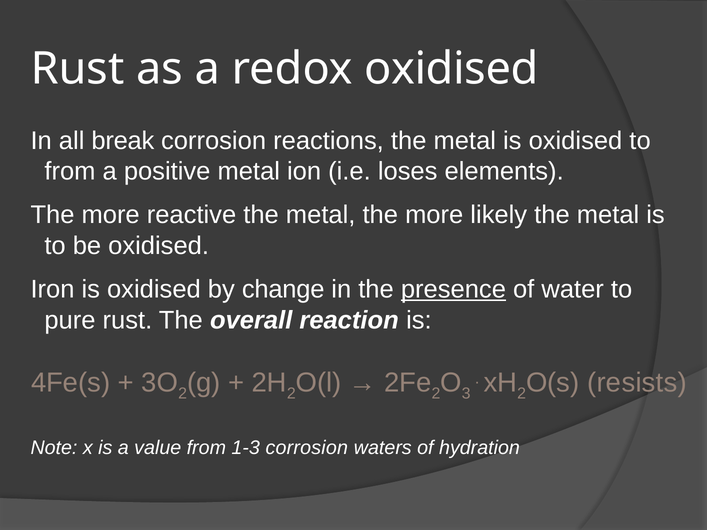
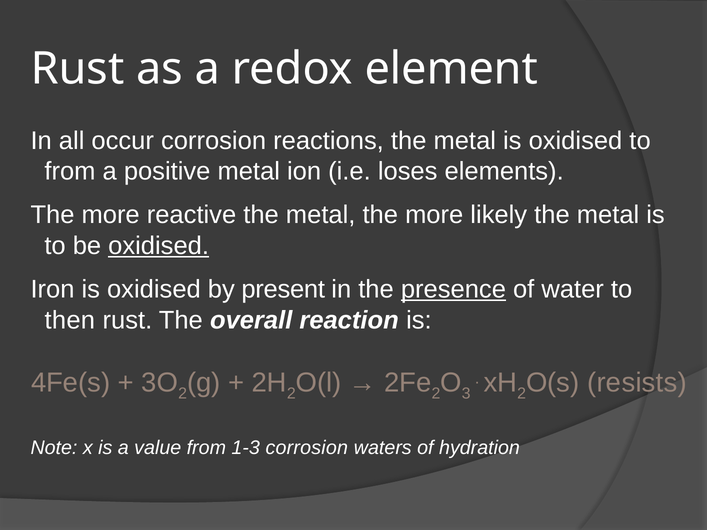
redox oxidised: oxidised -> element
break: break -> occur
oxidised at (159, 246) underline: none -> present
change: change -> present
pure: pure -> then
